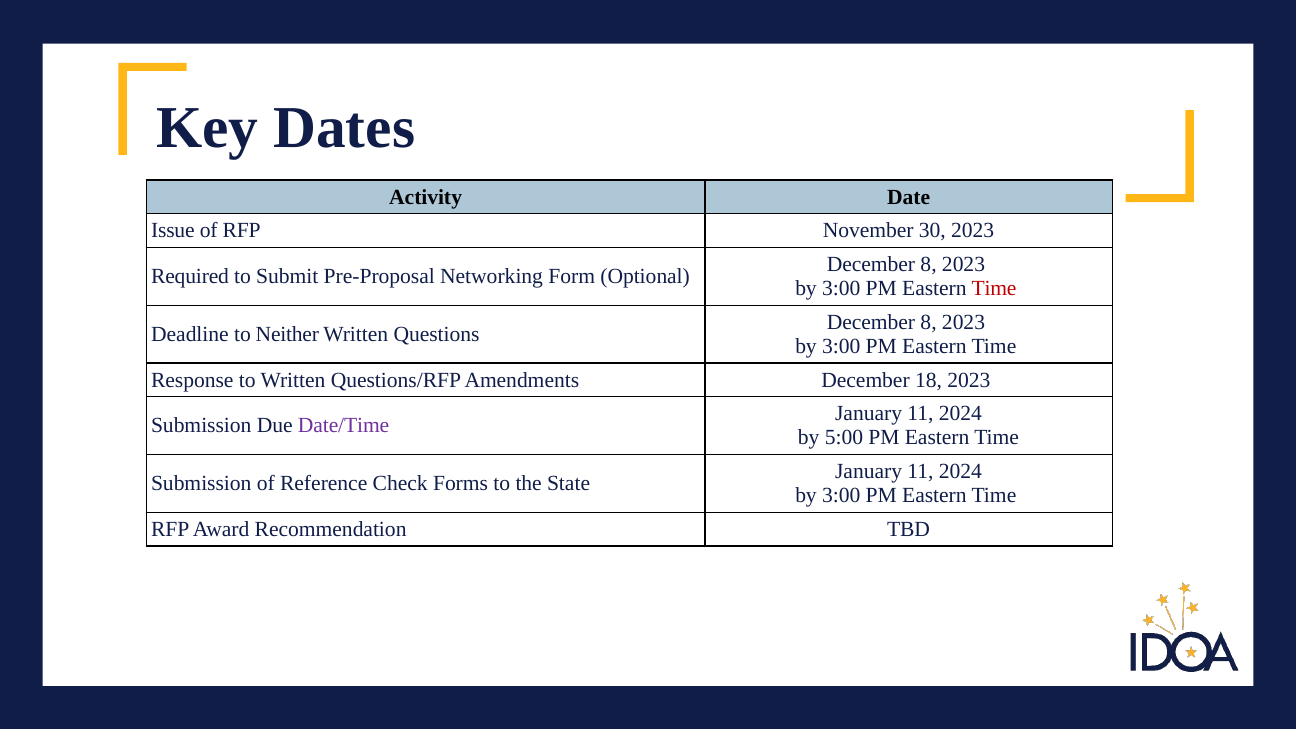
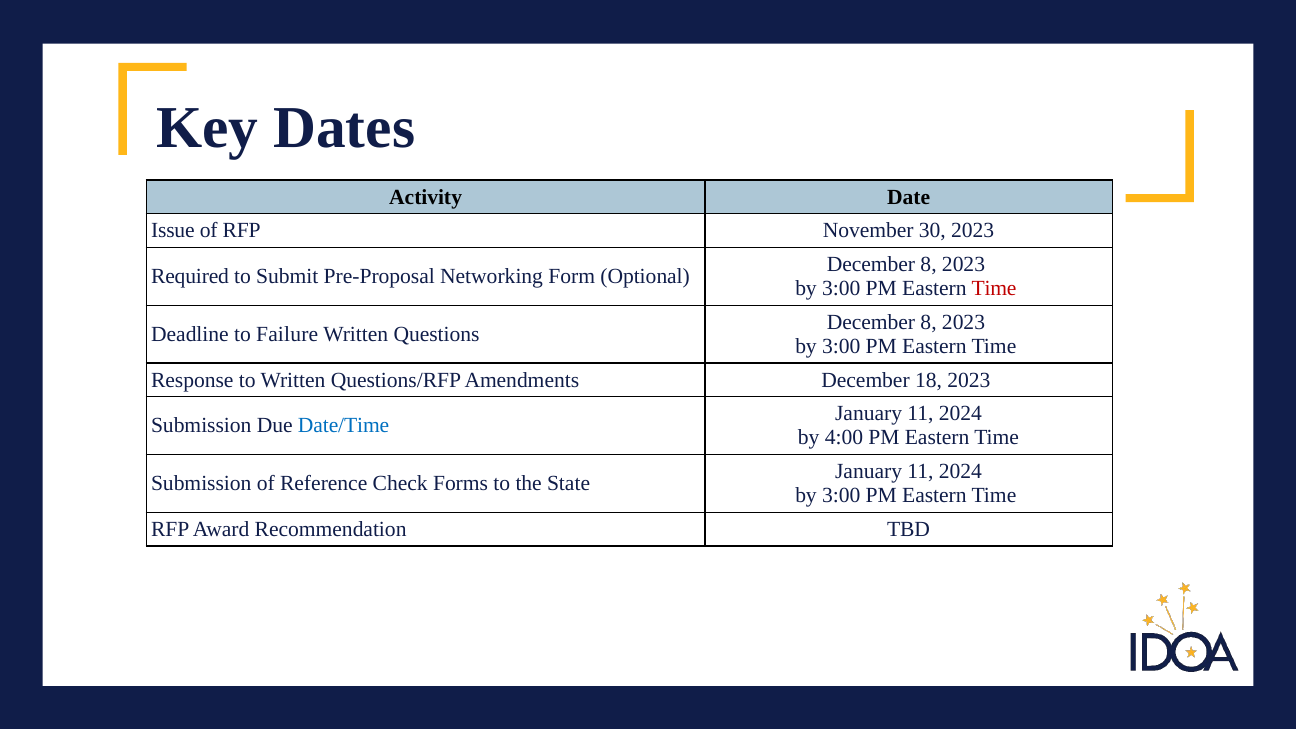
Neither: Neither -> Failure
Date/Time colour: purple -> blue
5:00: 5:00 -> 4:00
